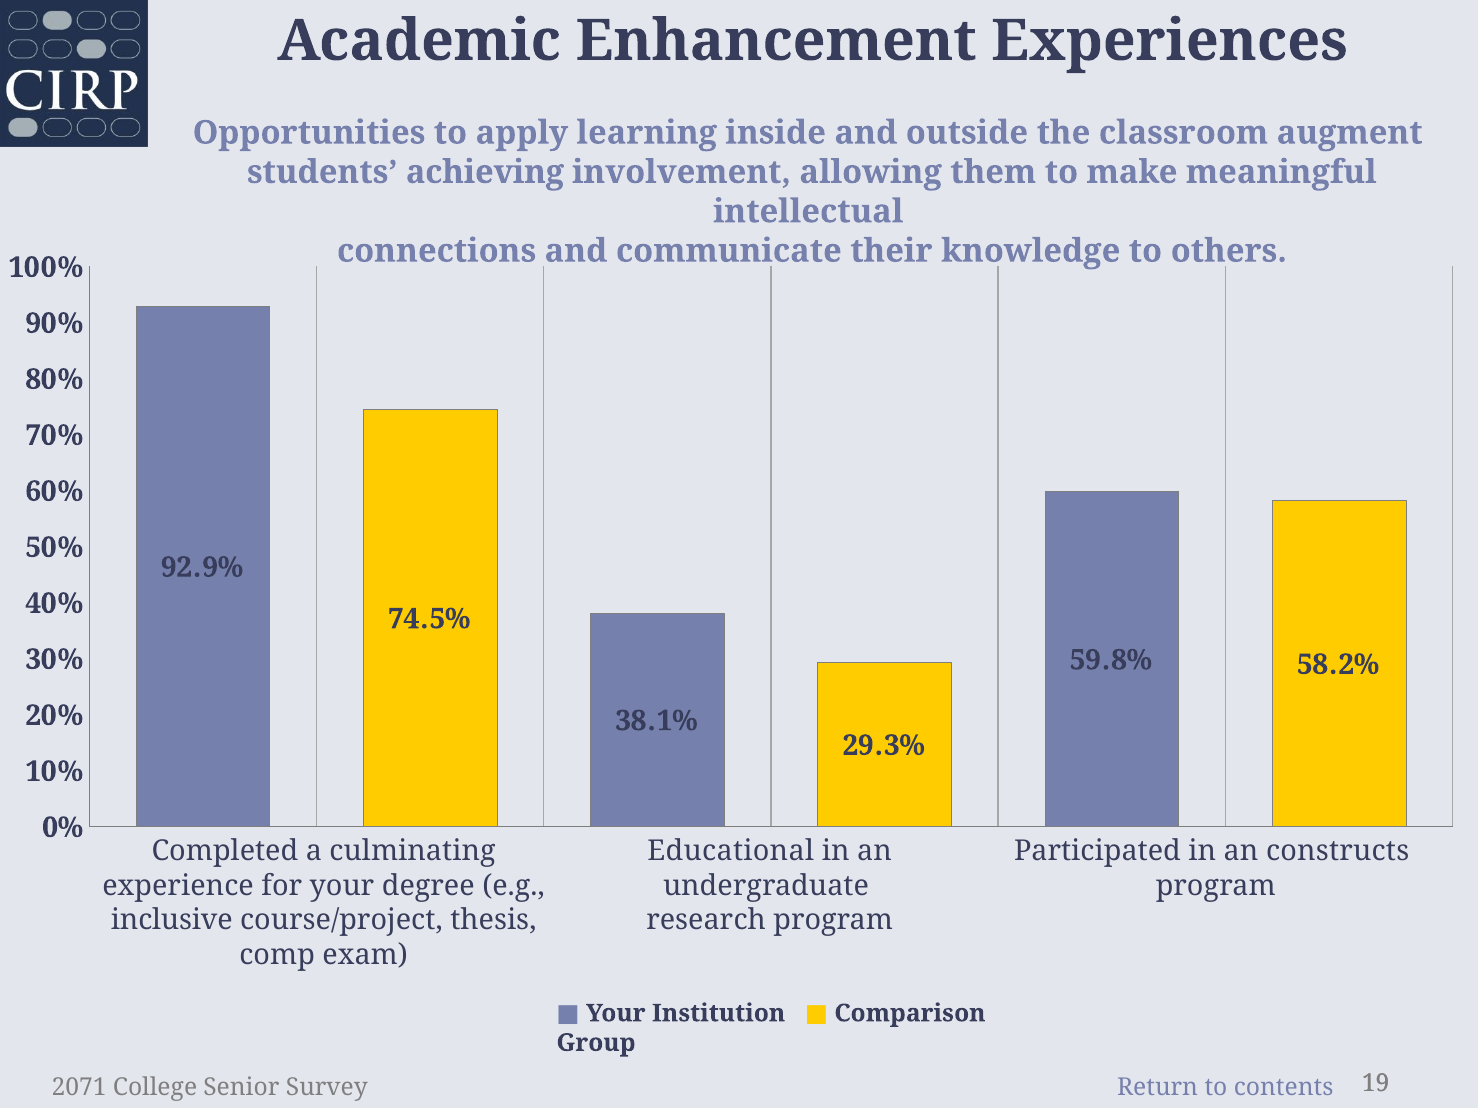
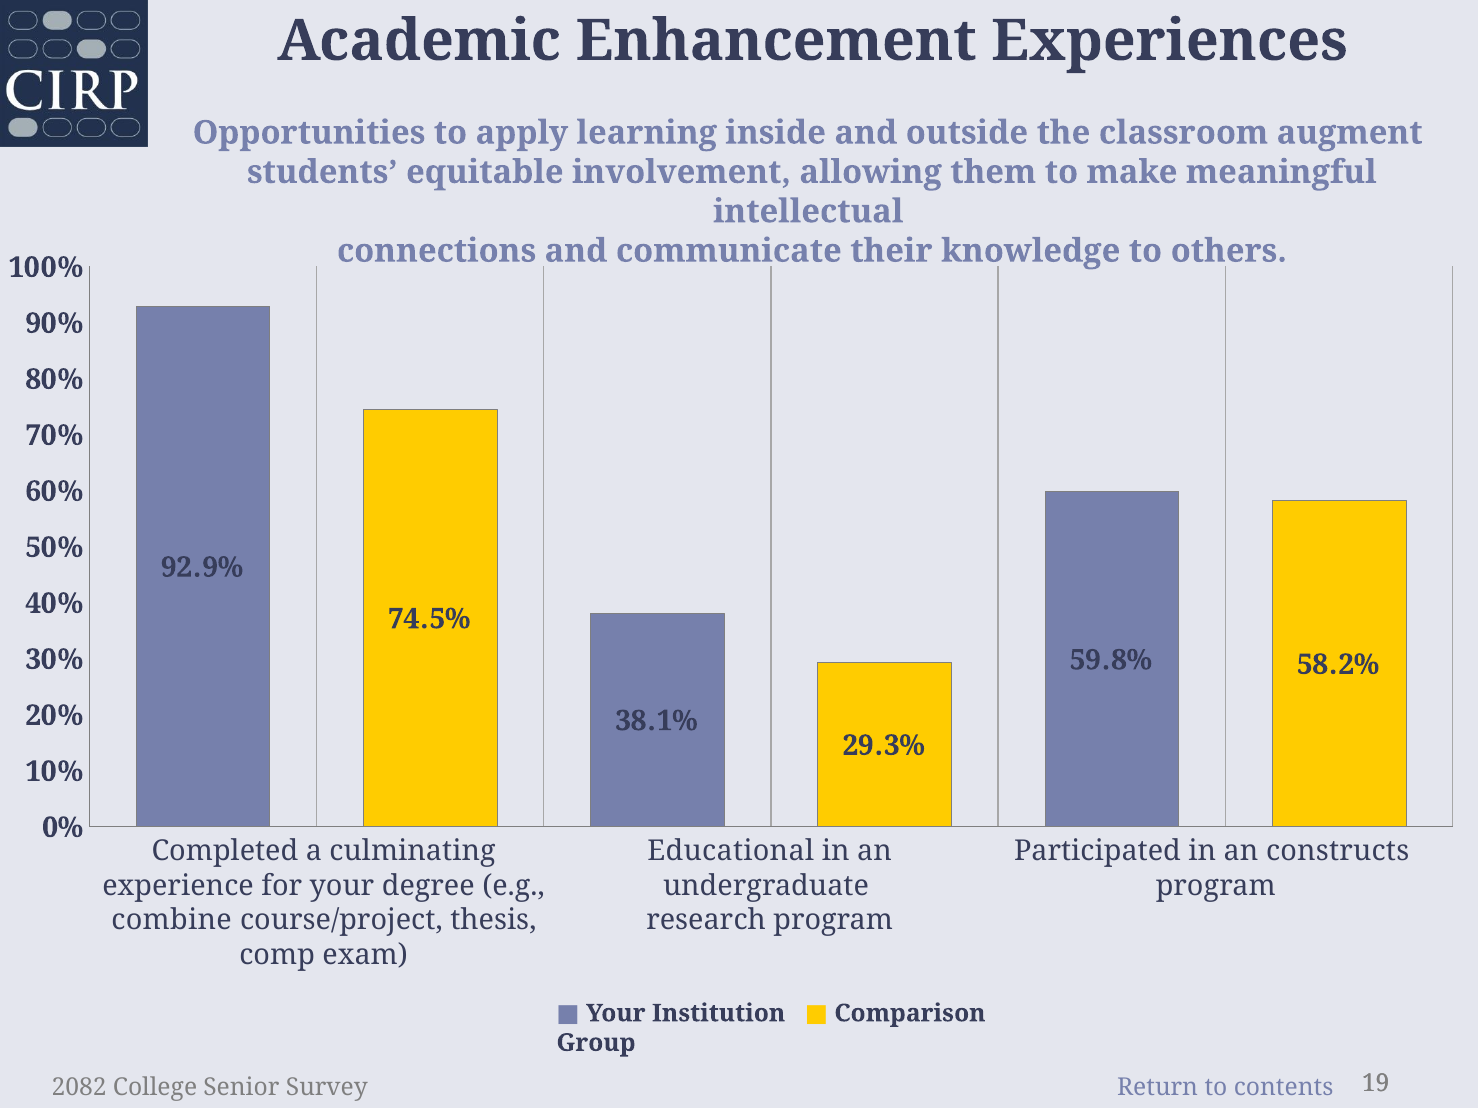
achieving: achieving -> equitable
inclusive: inclusive -> combine
2071: 2071 -> 2082
